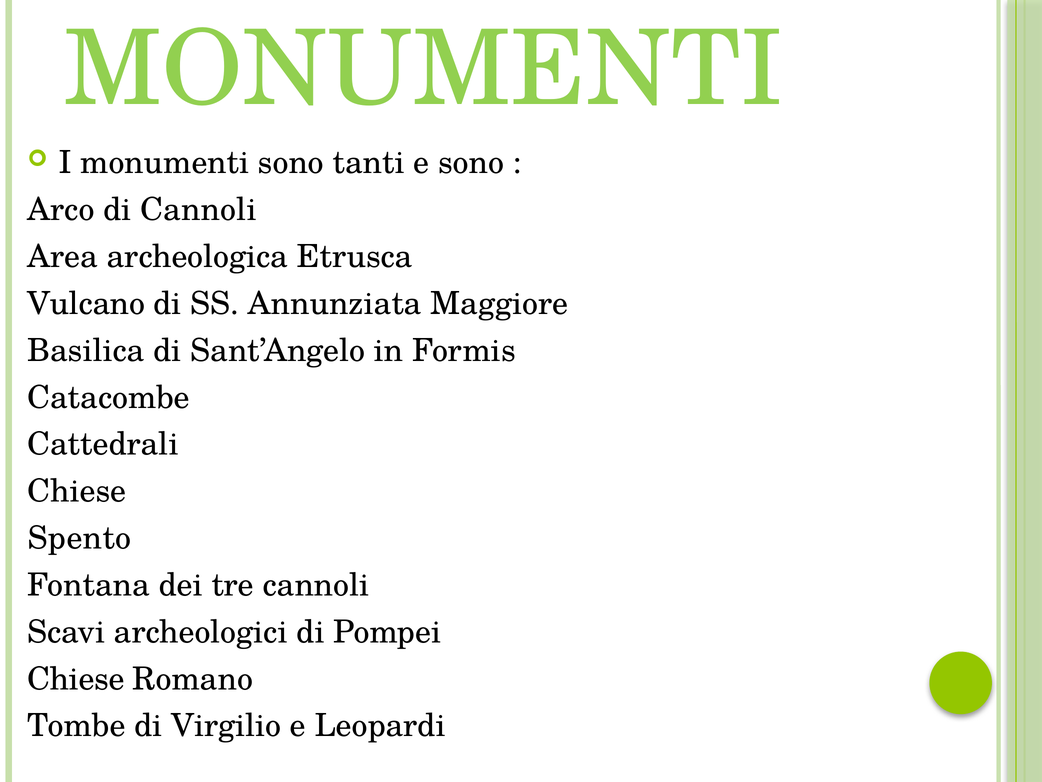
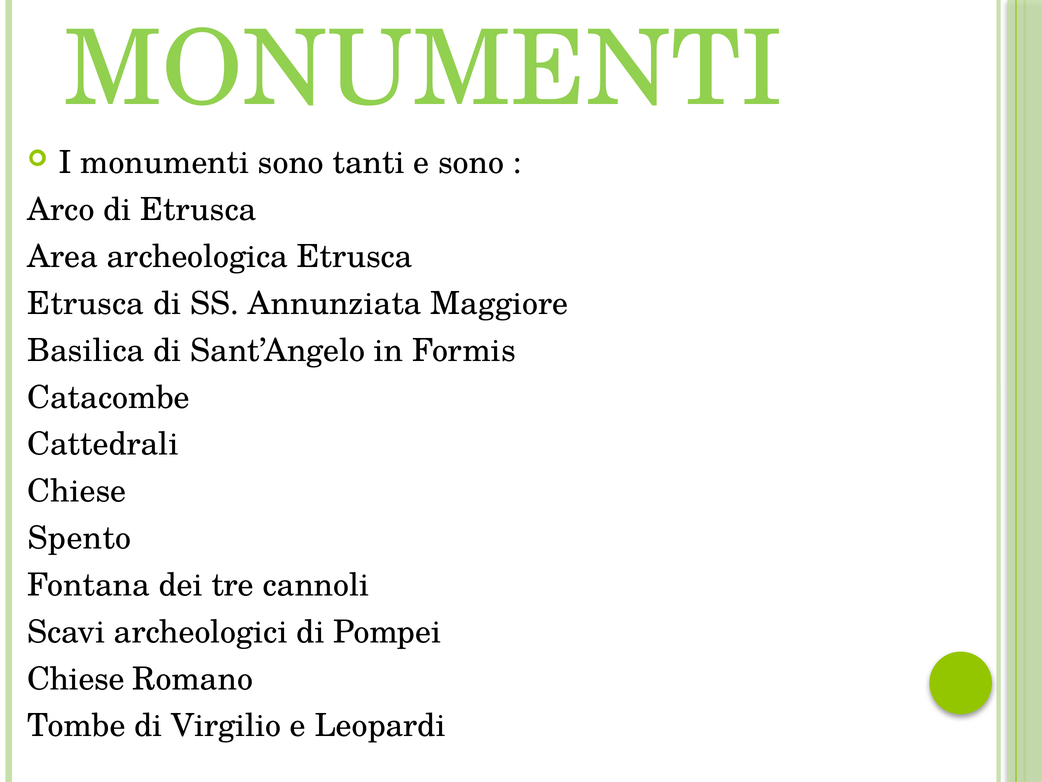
di Cannoli: Cannoli -> Etrusca
Vulcano at (86, 303): Vulcano -> Etrusca
